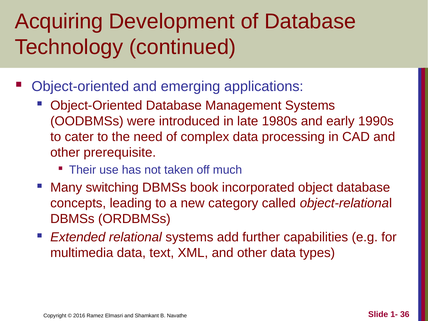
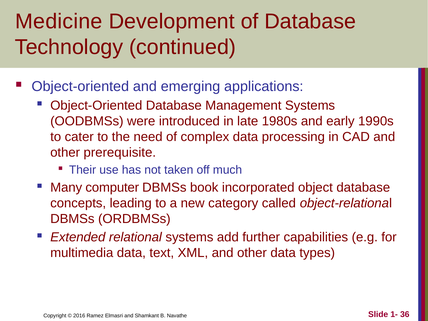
Acquiring: Acquiring -> Medicine
switching: switching -> computer
